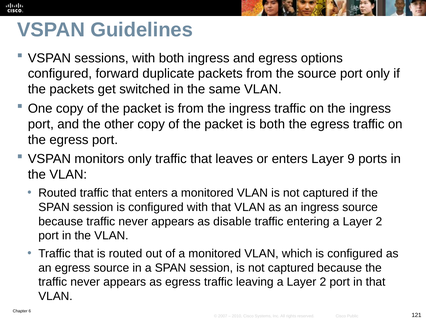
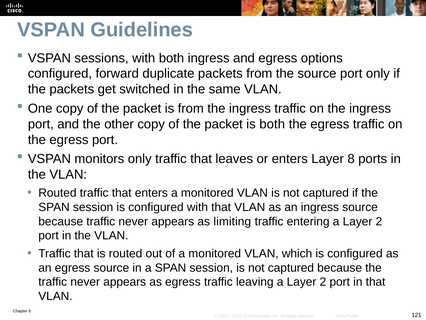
9: 9 -> 8
disable: disable -> limiting
